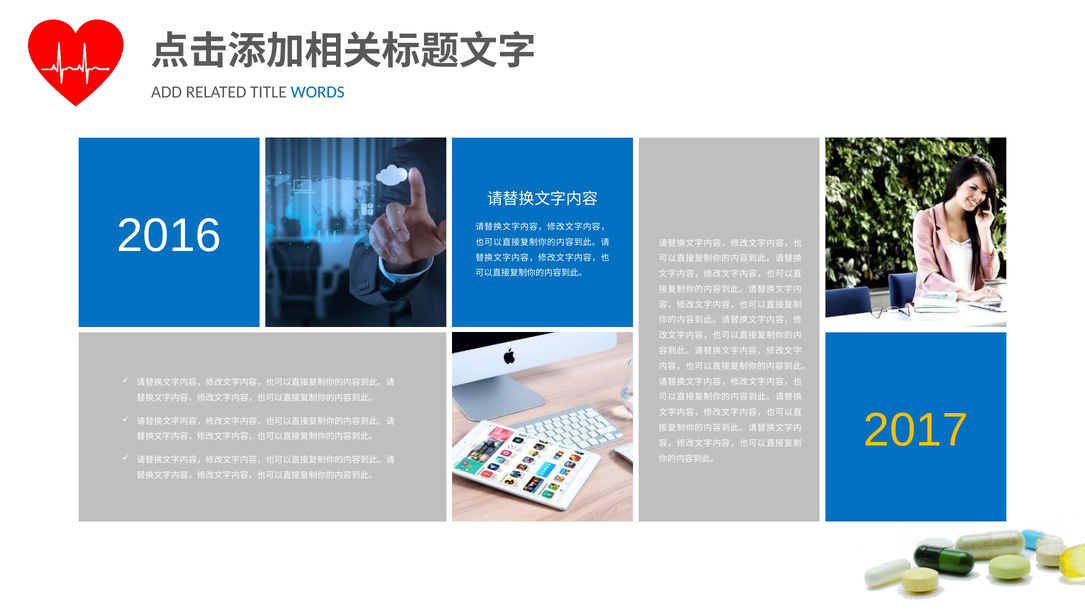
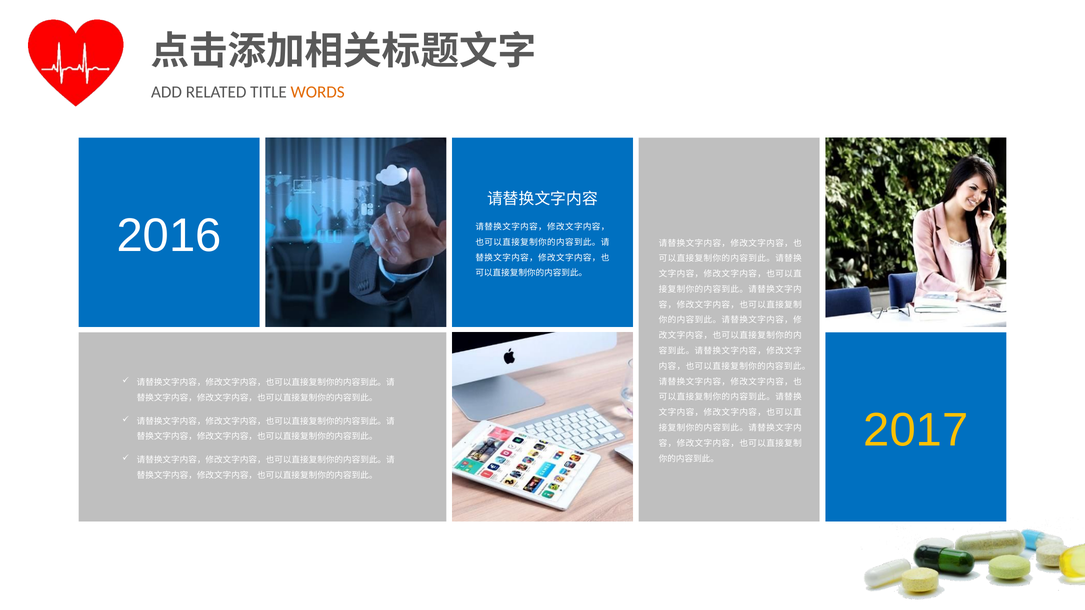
WORDS colour: blue -> orange
